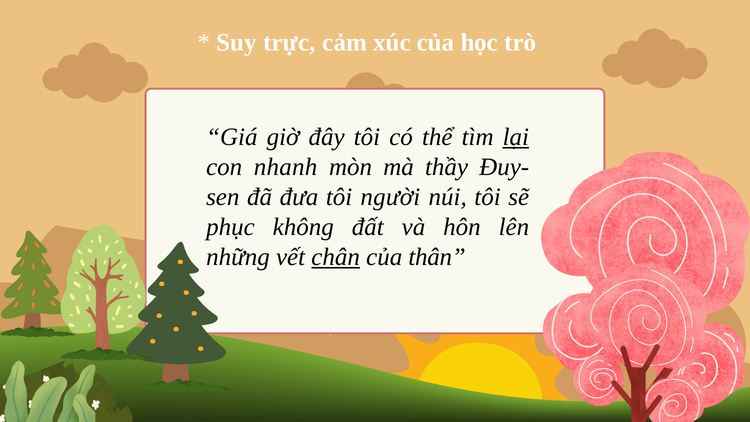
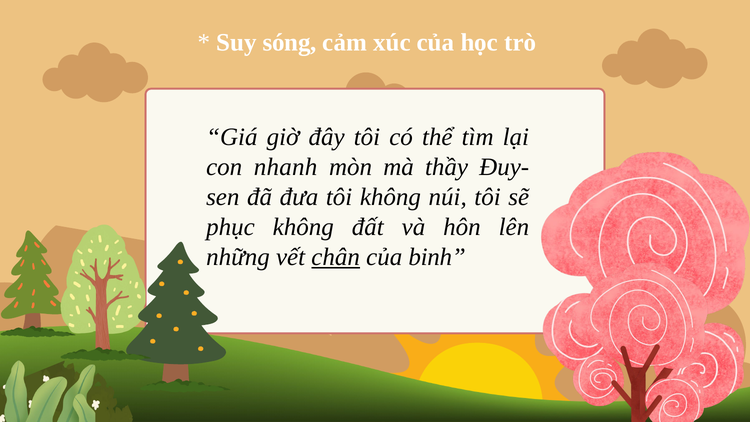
trực: trực -> sóng
lại underline: present -> none
tôi người: người -> không
thân: thân -> binh
